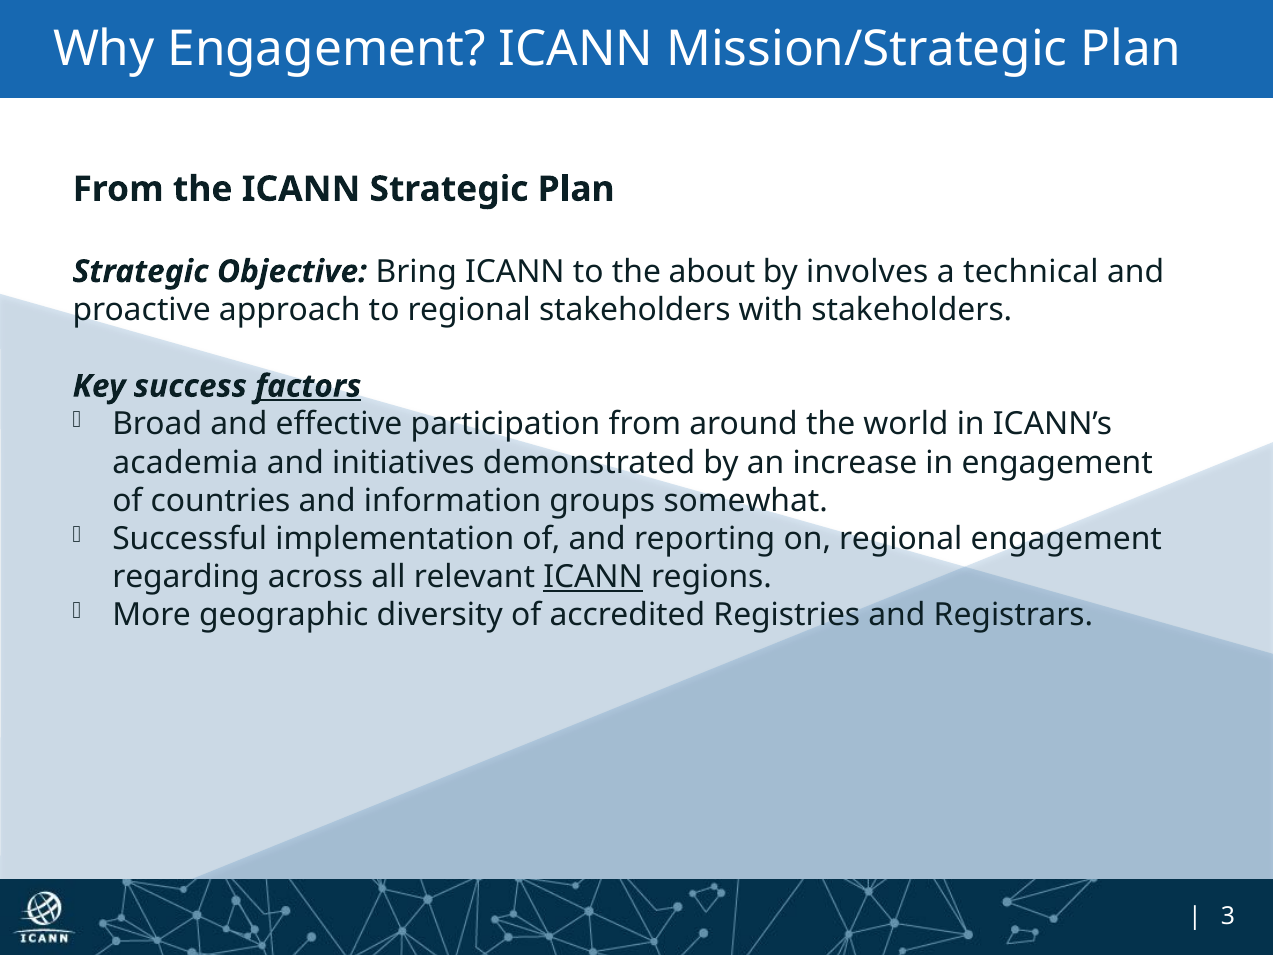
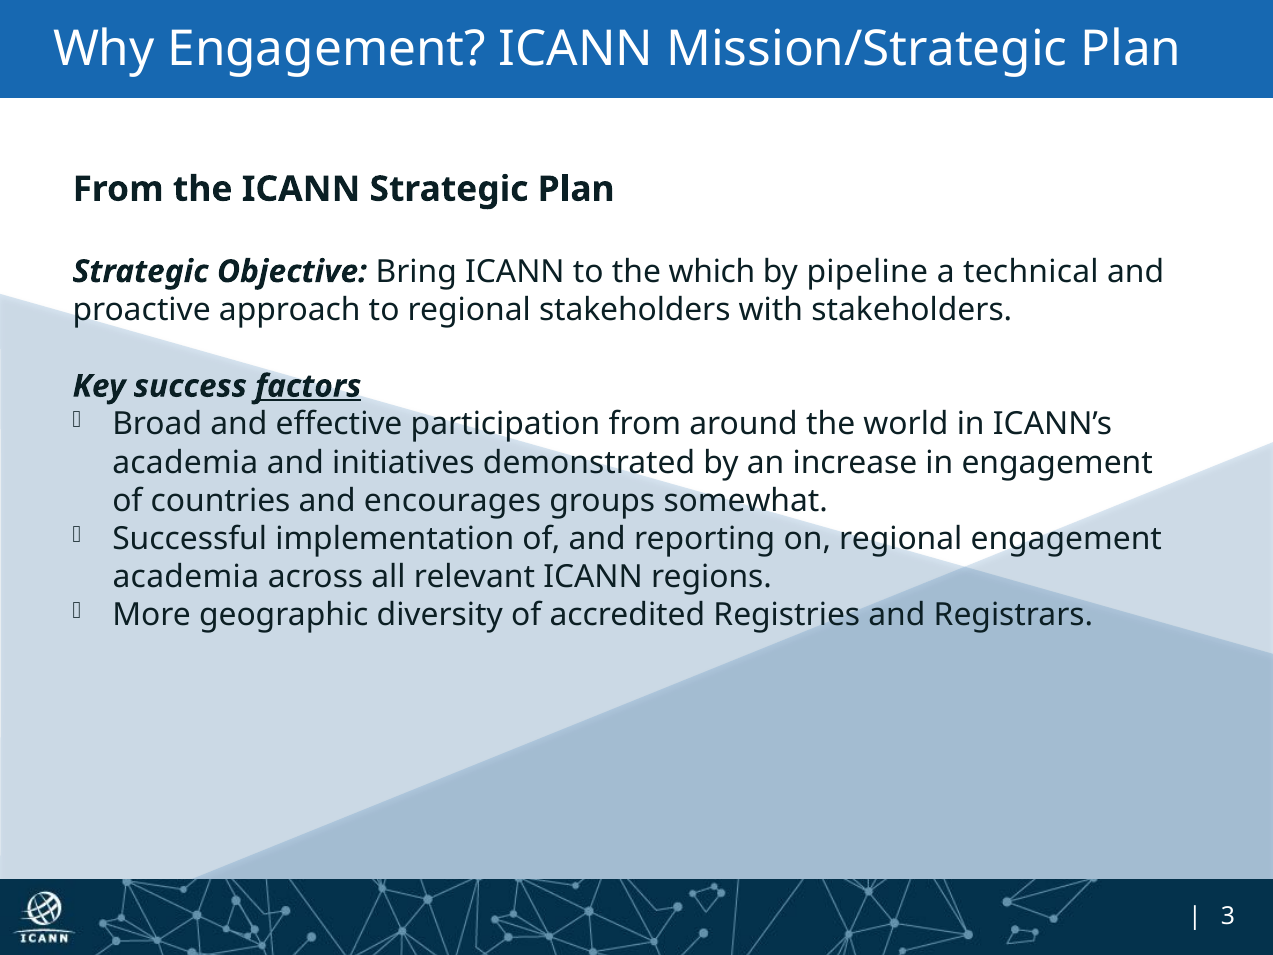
about: about -> which
involves: involves -> pipeline
information: information -> encourages
regarding at (186, 577): regarding -> academia
ICANN at (593, 577) underline: present -> none
